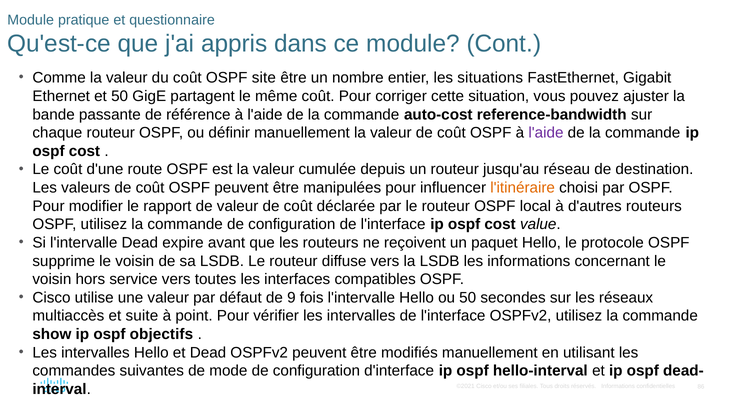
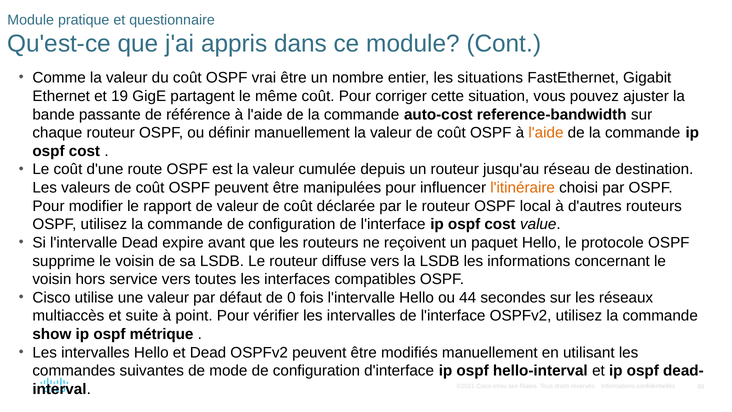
site: site -> vrai
et 50: 50 -> 19
l'aide at (546, 133) colour: purple -> orange
9: 9 -> 0
ou 50: 50 -> 44
objectifs: objectifs -> métrique
